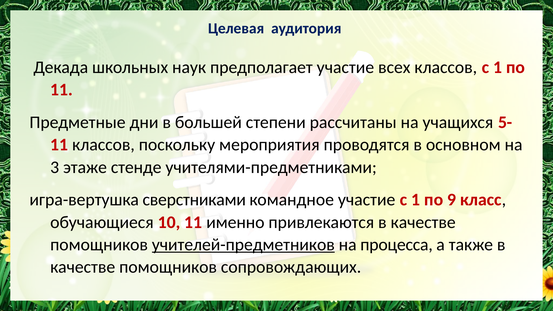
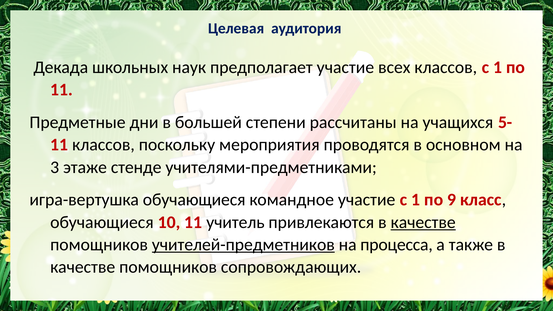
игра-вертушка сверстниками: сверстниками -> обучающиеся
именно: именно -> учитель
качестве at (423, 222) underline: none -> present
